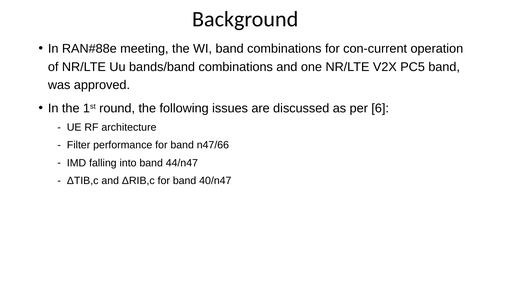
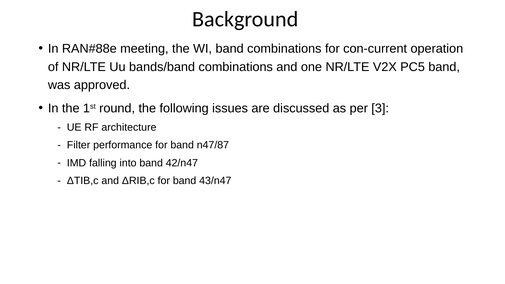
6: 6 -> 3
n47/66: n47/66 -> n47/87
44/n47: 44/n47 -> 42/n47
40/n47: 40/n47 -> 43/n47
